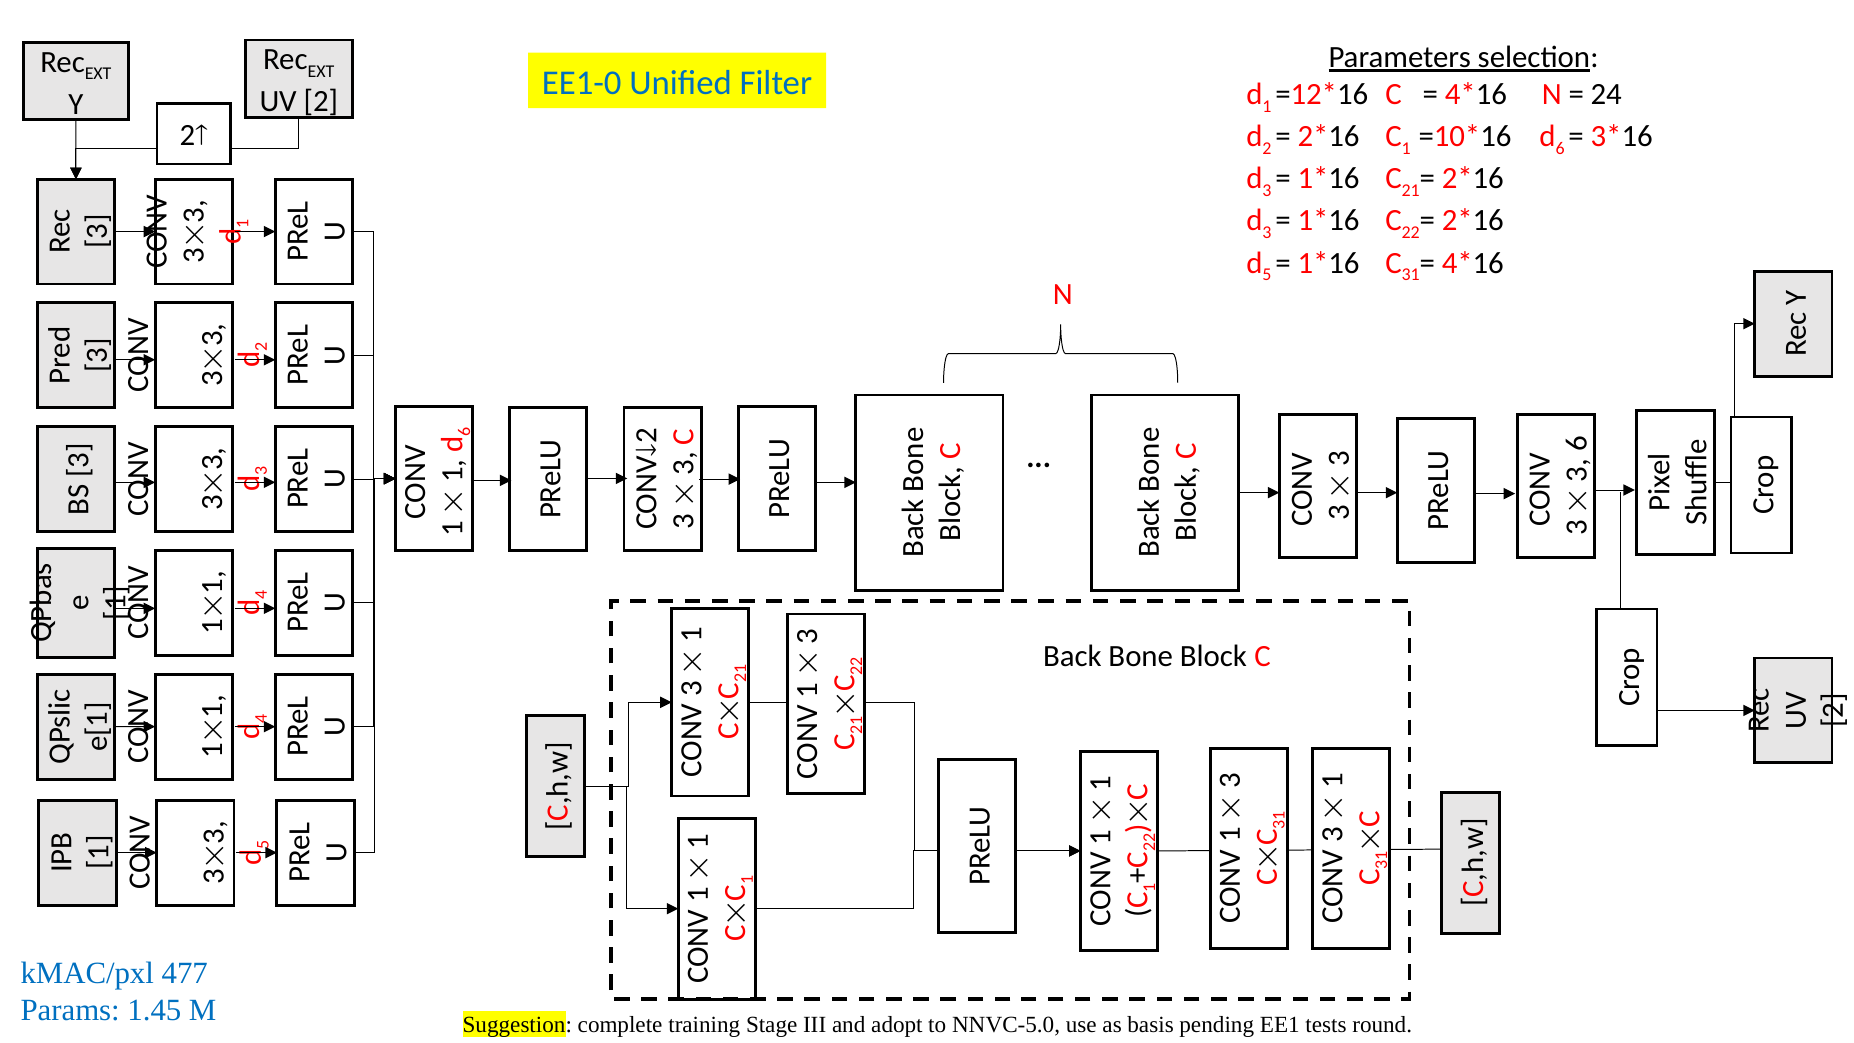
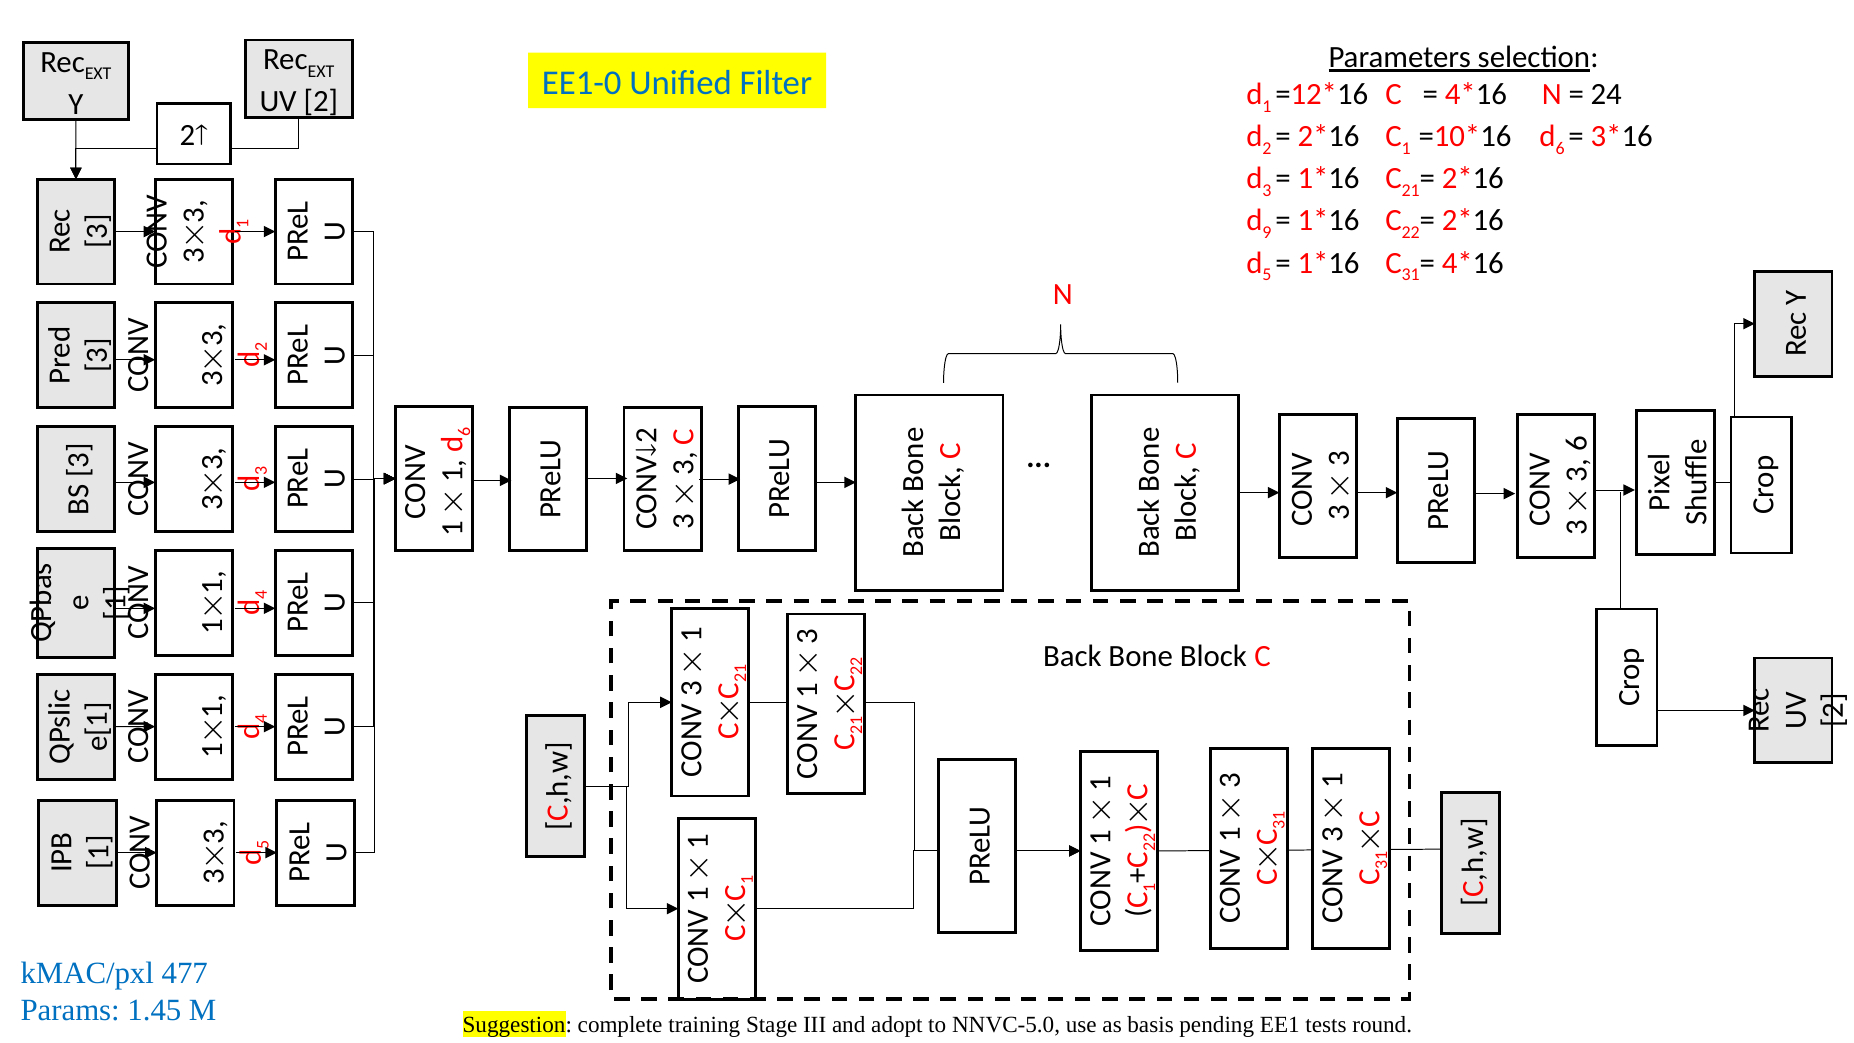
3 at (1267, 233): 3 -> 9
